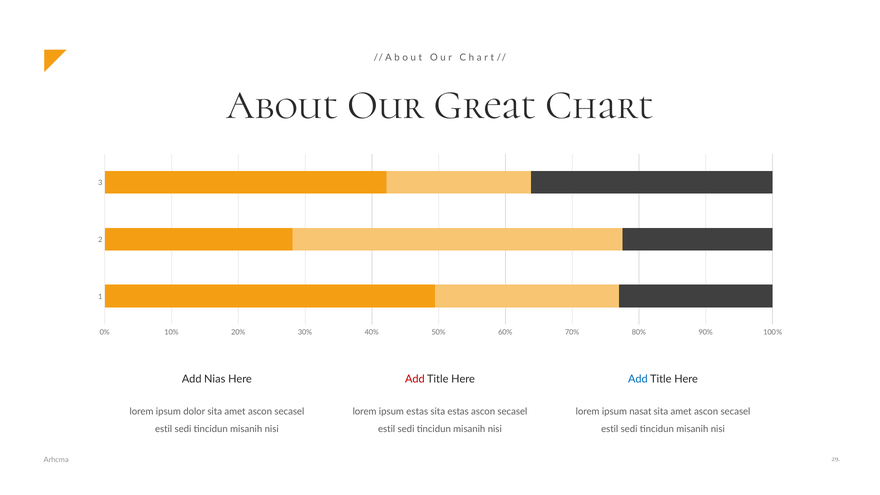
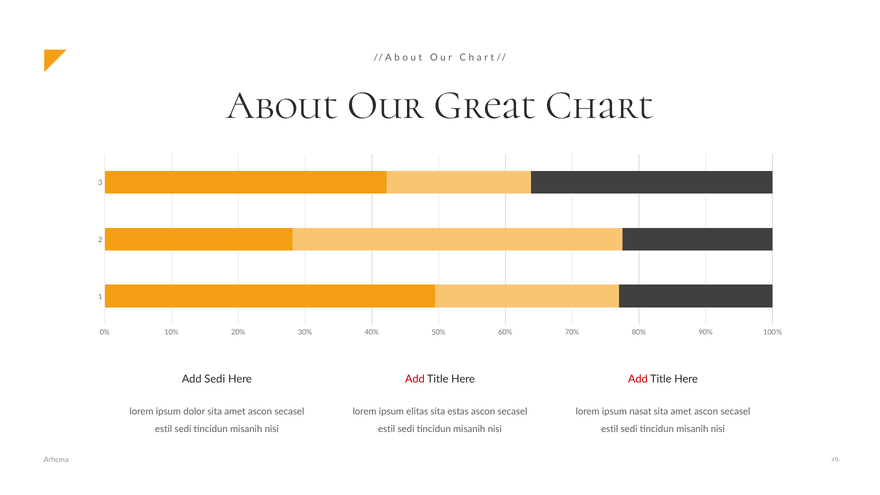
Add Nias: Nias -> Sedi
Add at (638, 379) colour: blue -> red
ipsum estas: estas -> elitas
